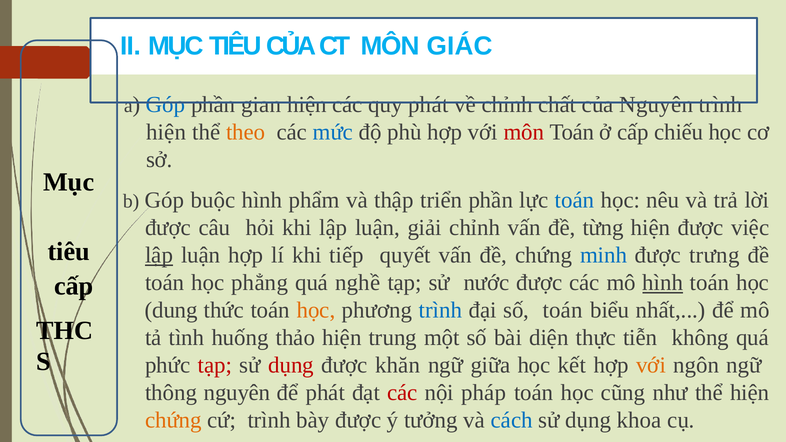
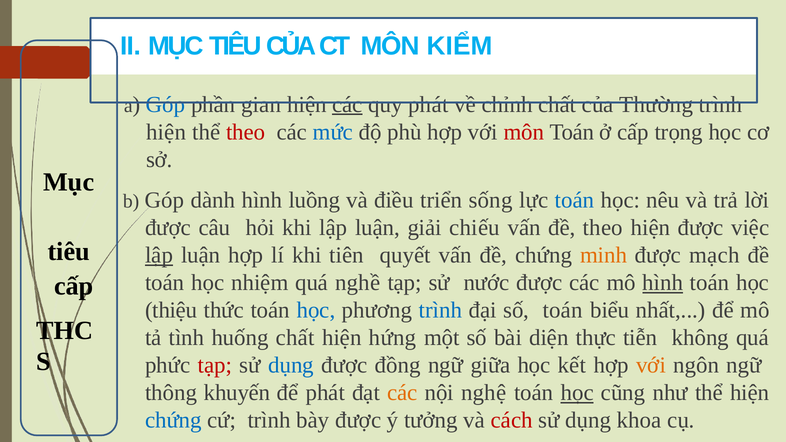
GIÁC: GIÁC -> KIỂM
các at (347, 105) underline: none -> present
của Nguyên: Nguyên -> Thường
theo at (246, 132) colour: orange -> red
chiếu: chiếu -> trọng
buộc: buộc -> dành
phẩm: phẩm -> luồng
thập: thập -> điều
triển phần: phần -> sống
giải chỉnh: chỉnh -> chiếu
đề từng: từng -> theo
tiếp: tiếp -> tiên
minh colour: blue -> orange
trưng: trưng -> mạch
phẳng: phẳng -> nhiệm
dung: dung -> thiệu
học at (316, 310) colour: orange -> blue
huống thảo: thảo -> chất
trung: trung -> hứng
dụng at (291, 365) colour: red -> blue
khăn: khăn -> đồng
thông nguyên: nguyên -> khuyến
các at (402, 393) colour: red -> orange
pháp: pháp -> nghệ
học at (577, 393) underline: none -> present
chứng at (173, 421) colour: orange -> blue
cách colour: blue -> red
